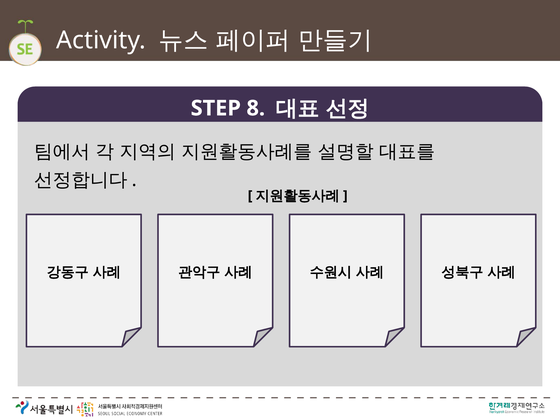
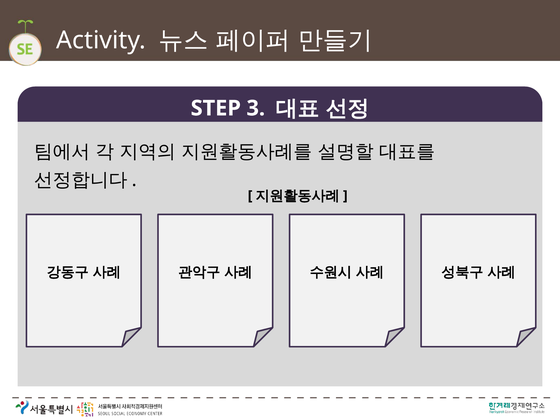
8: 8 -> 3
